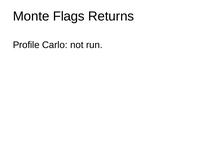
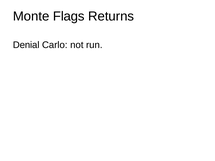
Profile: Profile -> Denial
